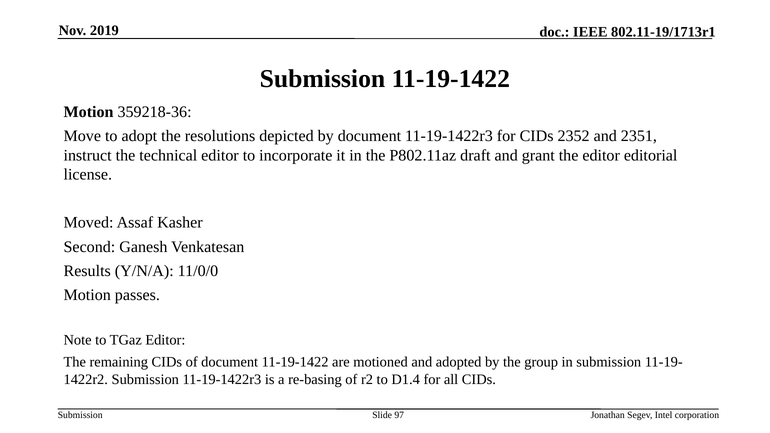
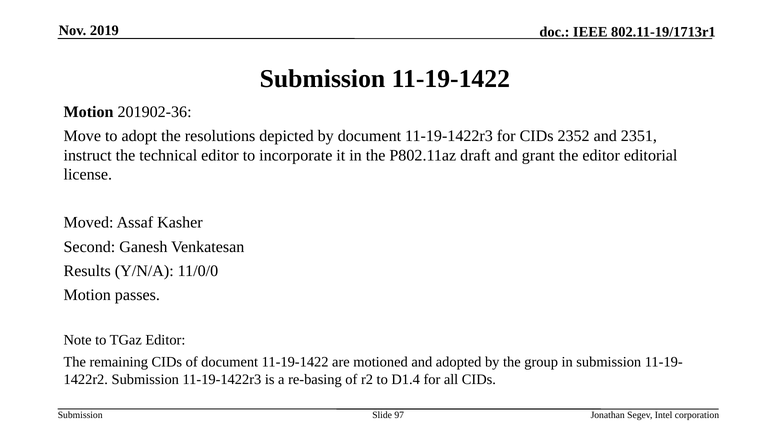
359218-36: 359218-36 -> 201902-36
